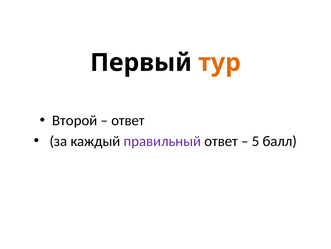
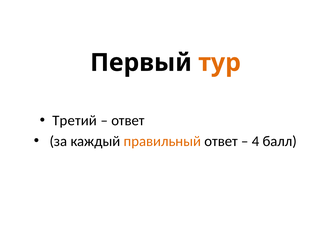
Второй: Второй -> Третий
правильный colour: purple -> orange
5: 5 -> 4
